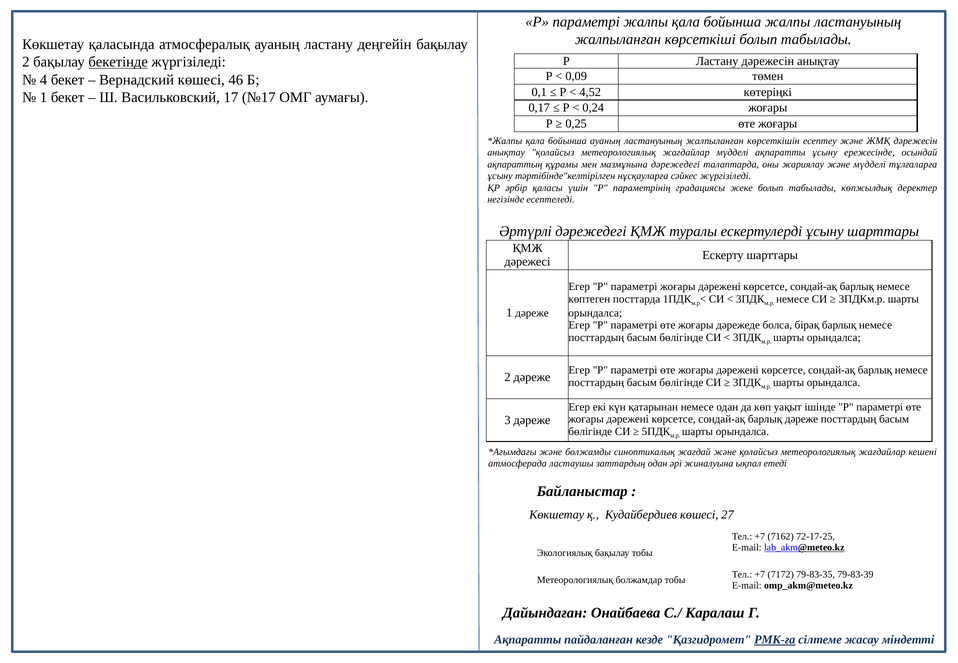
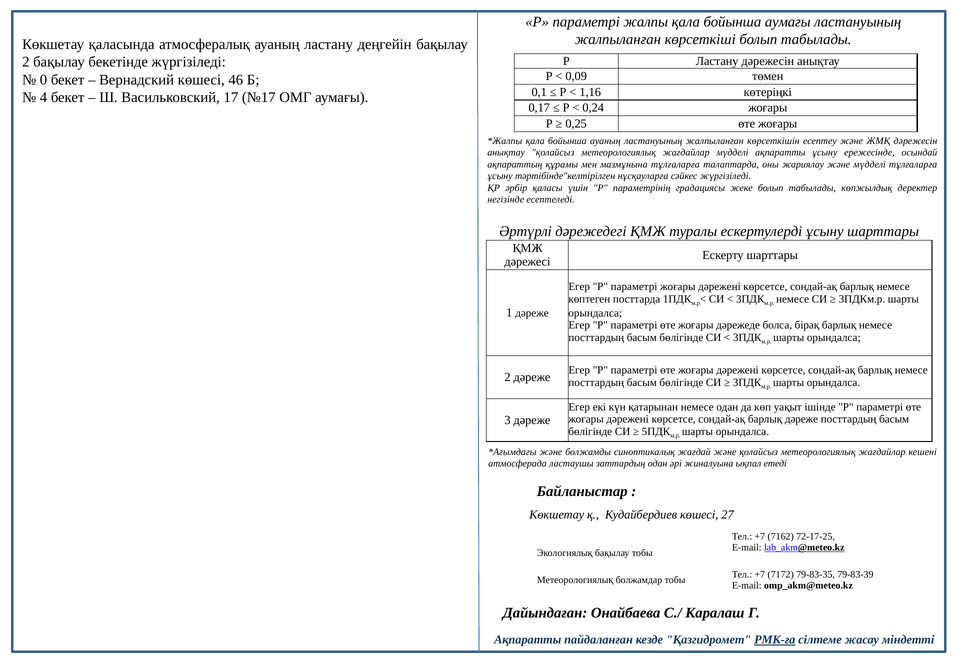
бойынша жалпы: жалпы -> аумағы
бекетінде underline: present -> none
4: 4 -> 0
4,52: 4,52 -> 1,16
1 at (44, 97): 1 -> 4
мазмұнына дәрежедегі: дәрежедегі -> тұлғаларға
